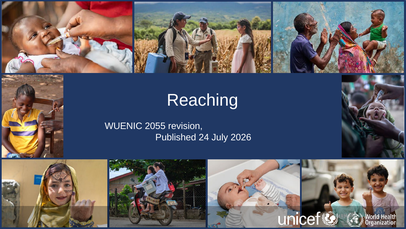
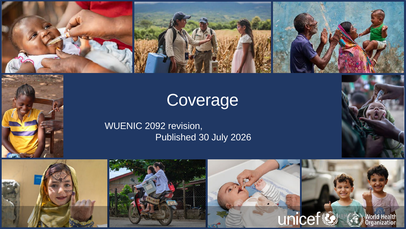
Reaching: Reaching -> Coverage
2055: 2055 -> 2092
24: 24 -> 30
